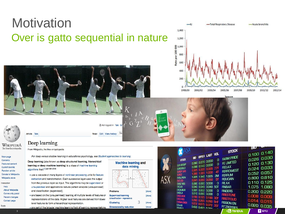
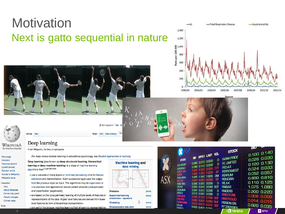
Over: Over -> Next
